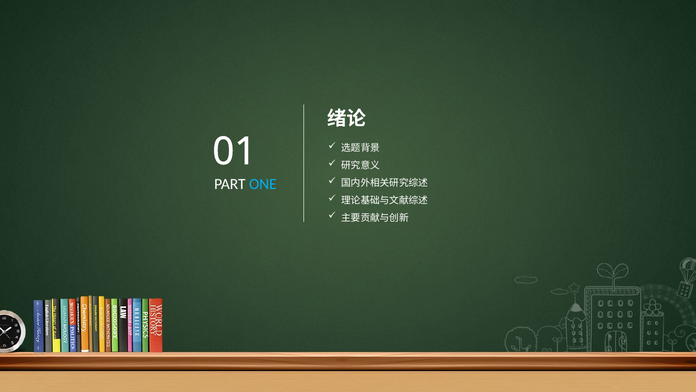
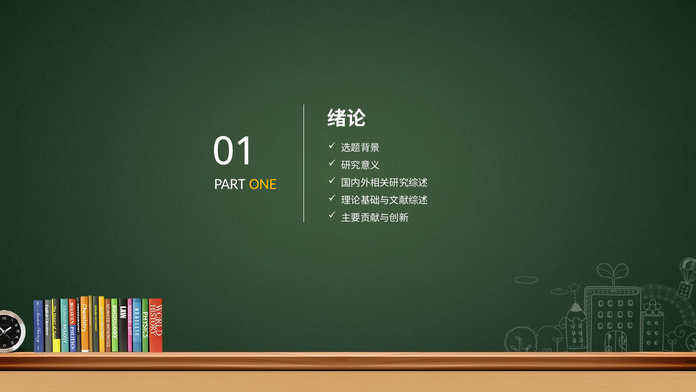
ONE colour: light blue -> yellow
